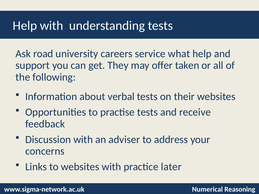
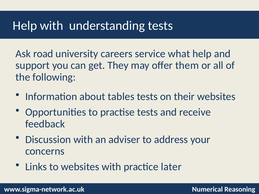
taken: taken -> them
verbal: verbal -> tables
